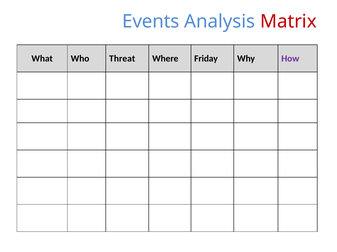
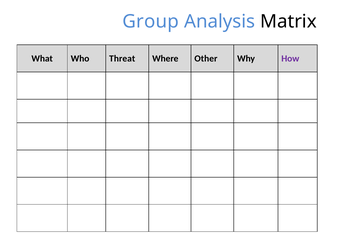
Events: Events -> Group
Matrix colour: red -> black
Friday: Friday -> Other
